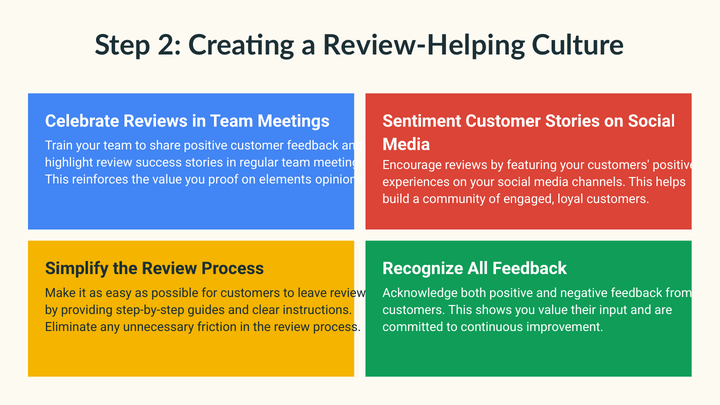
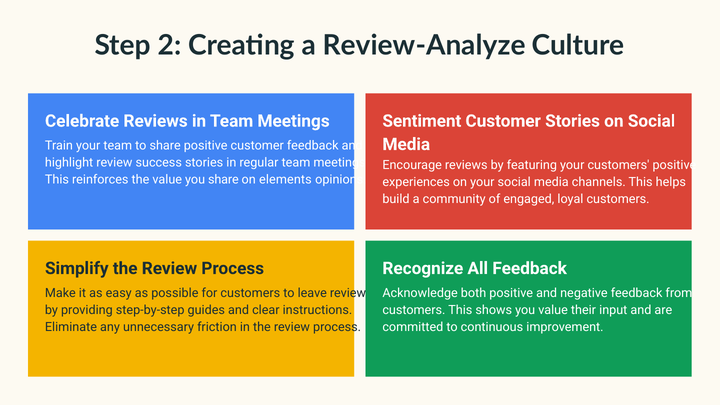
Review-Helping: Review-Helping -> Review-Analyze
you proof: proof -> share
